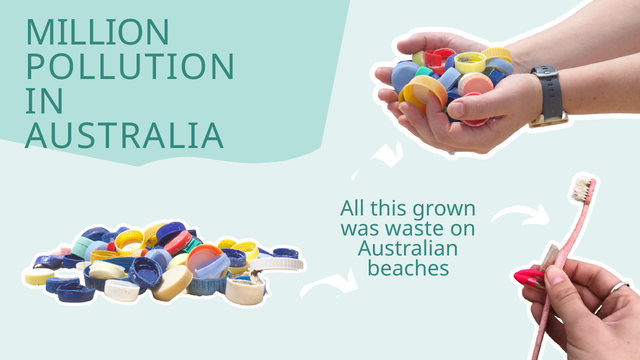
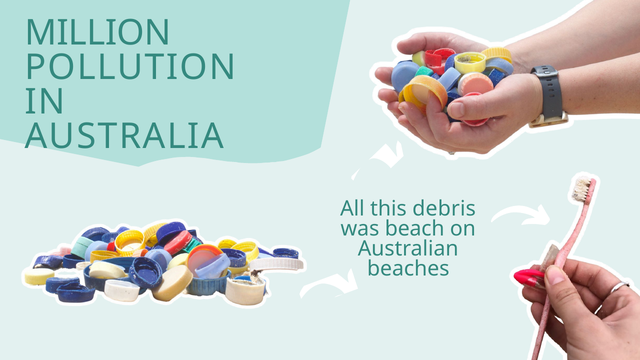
grown: grown -> debris
waste: waste -> beach
